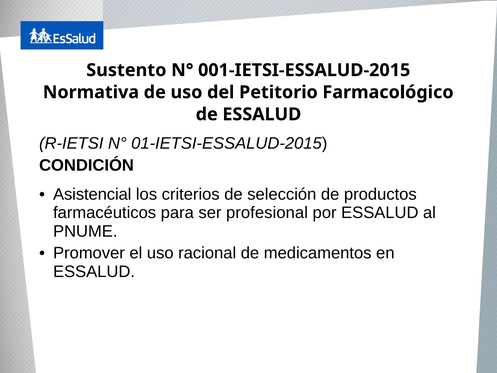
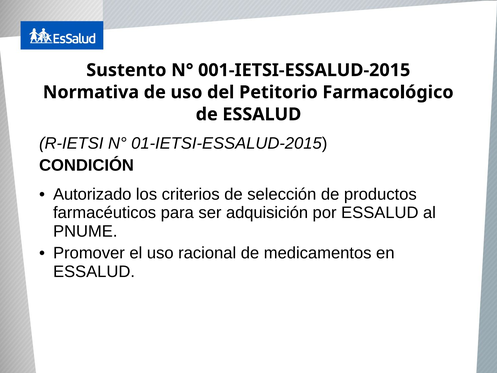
Asistencial: Asistencial -> Autorizado
profesional: profesional -> adquisición
